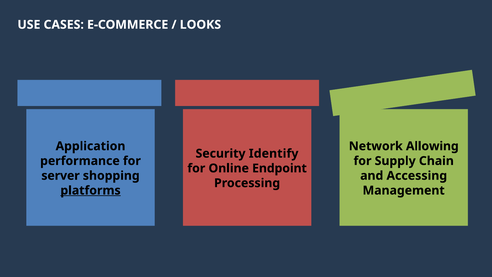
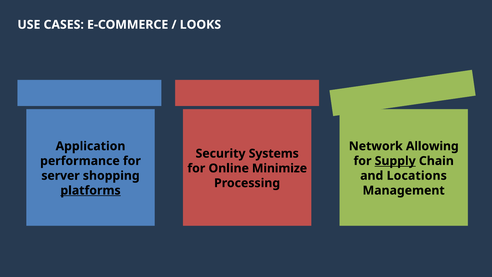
Identify: Identify -> Systems
Supply underline: none -> present
Endpoint: Endpoint -> Minimize
Accessing: Accessing -> Locations
